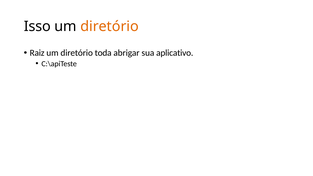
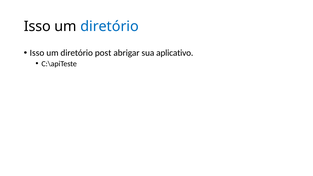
diretório at (110, 26) colour: orange -> blue
Raiz at (37, 53): Raiz -> Isso
toda: toda -> post
